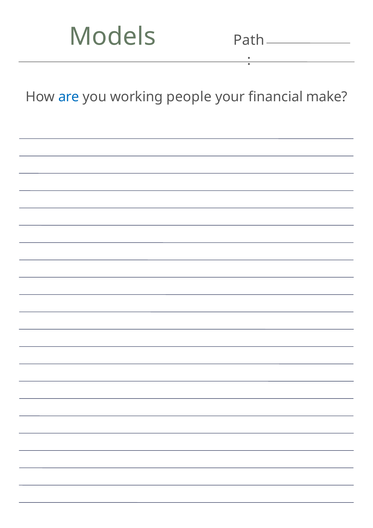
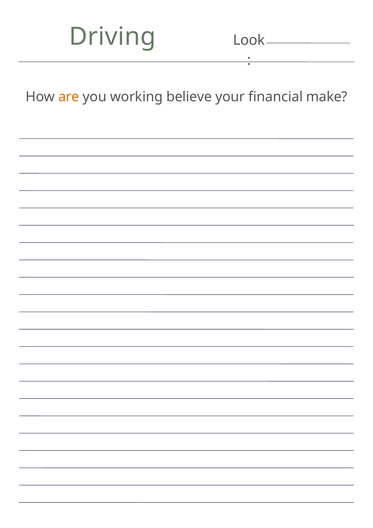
Models: Models -> Driving
Path: Path -> Look
are colour: blue -> orange
people: people -> believe
